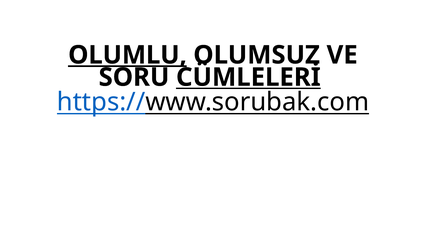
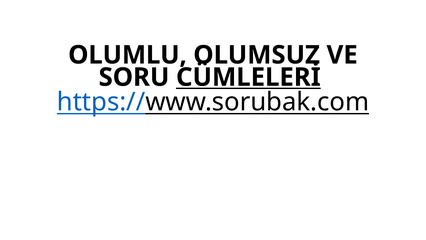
OLUMLU underline: present -> none
